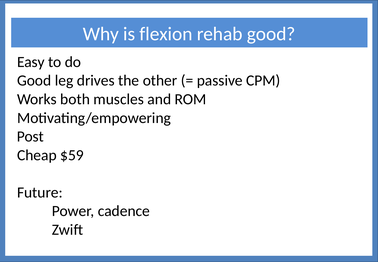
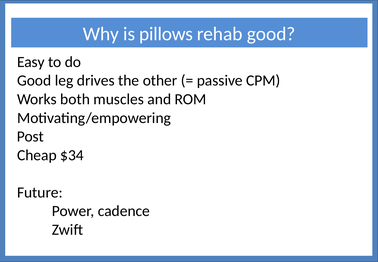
flexion: flexion -> pillows
$59: $59 -> $34
